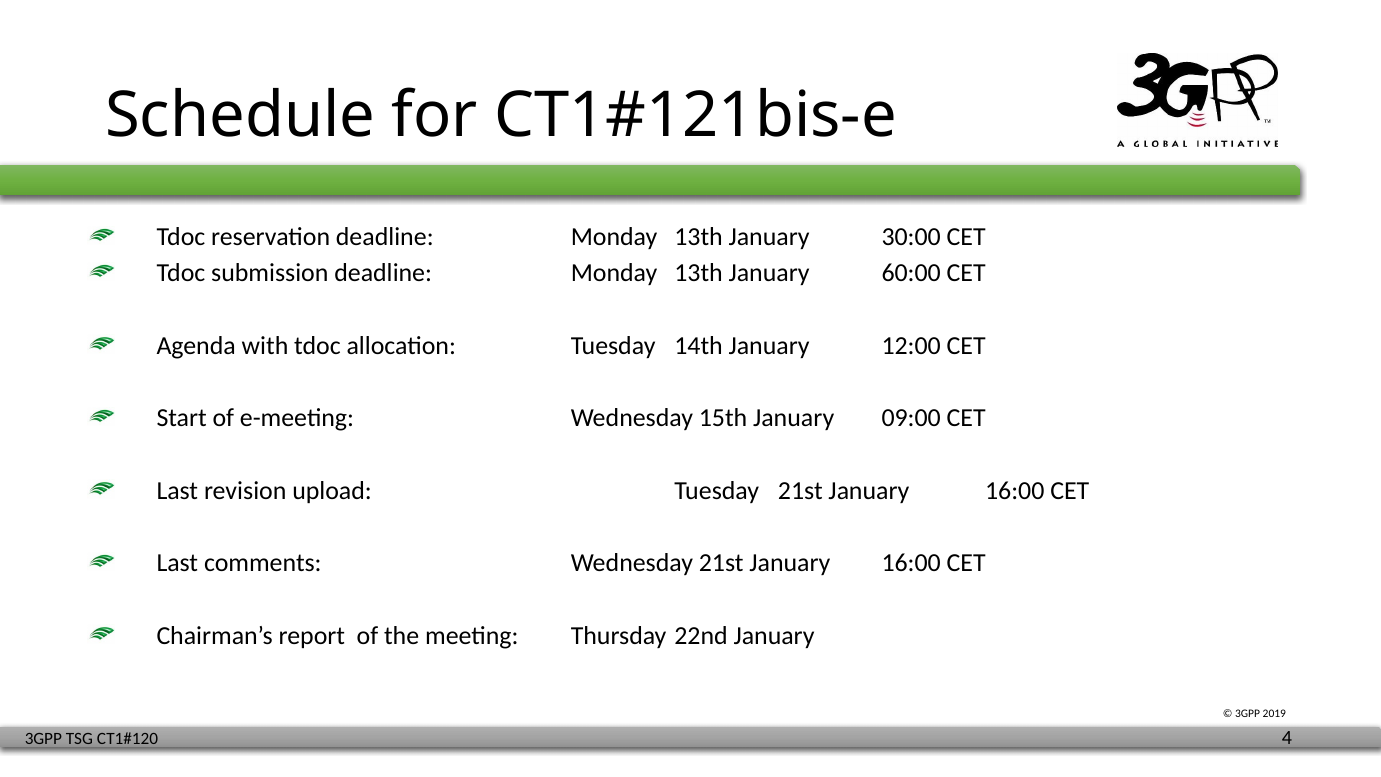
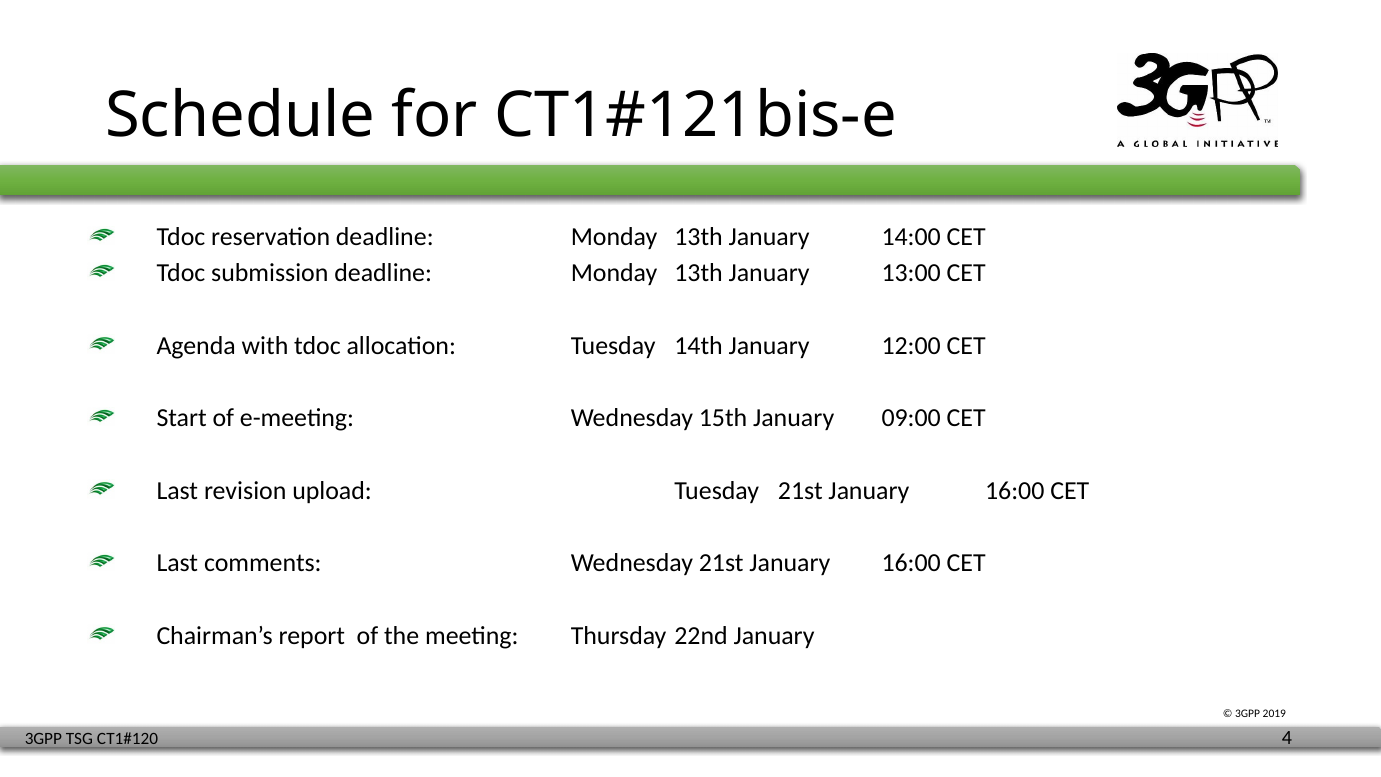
30:00: 30:00 -> 14:00
60:00: 60:00 -> 13:00
